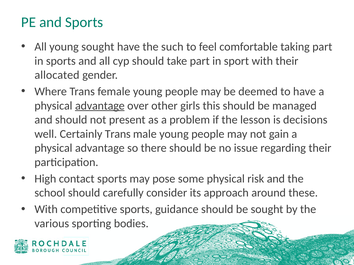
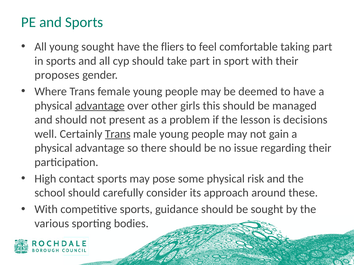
such: such -> fliers
allocated: allocated -> proposes
Trans at (118, 134) underline: none -> present
